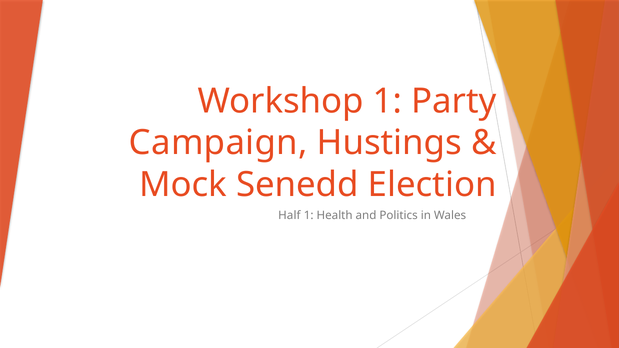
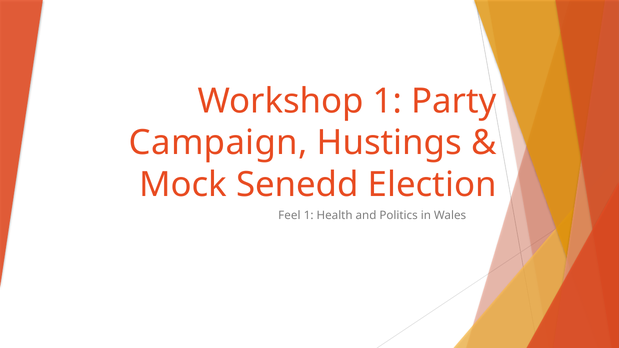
Half: Half -> Feel
